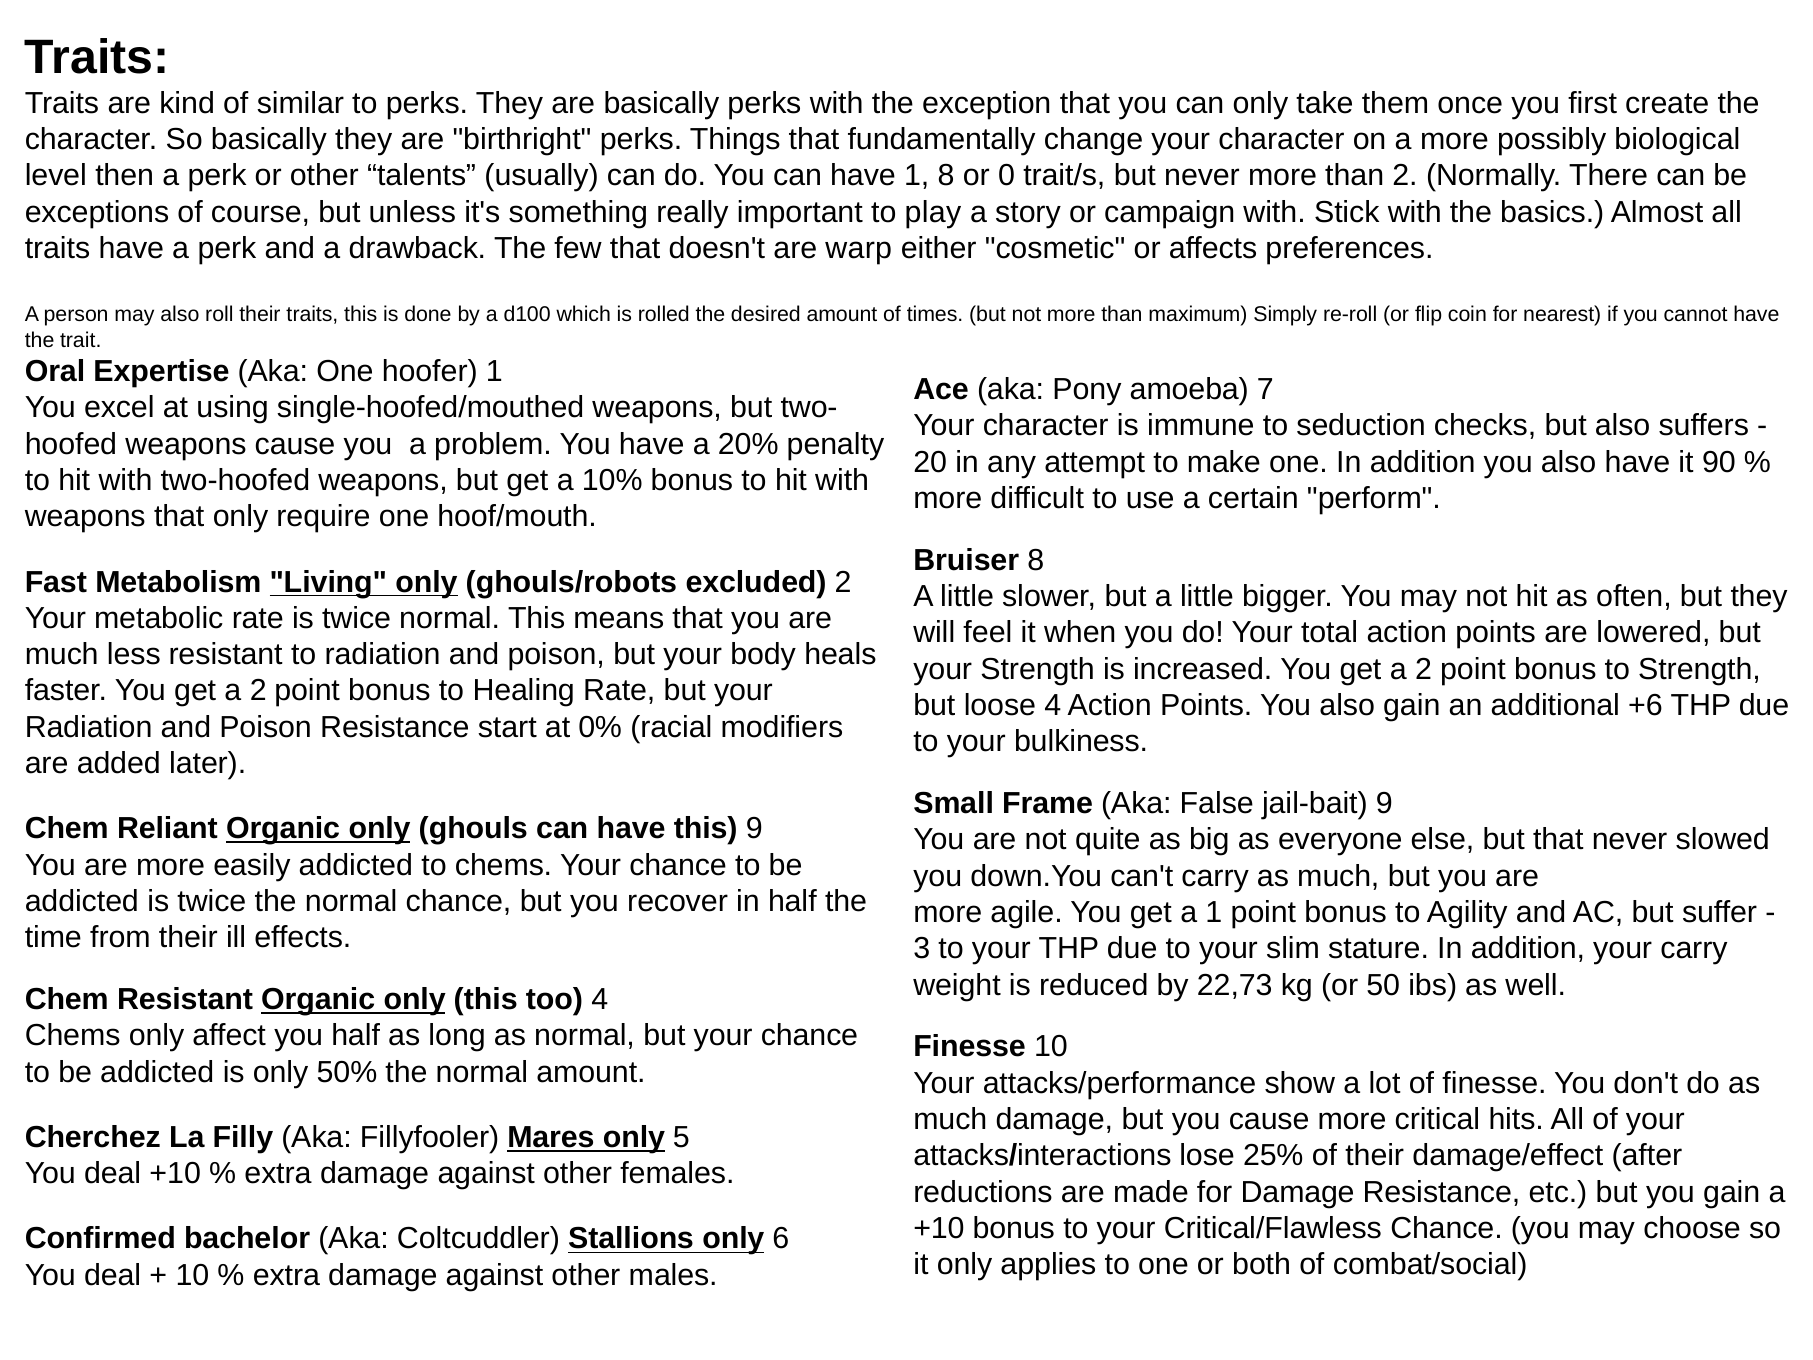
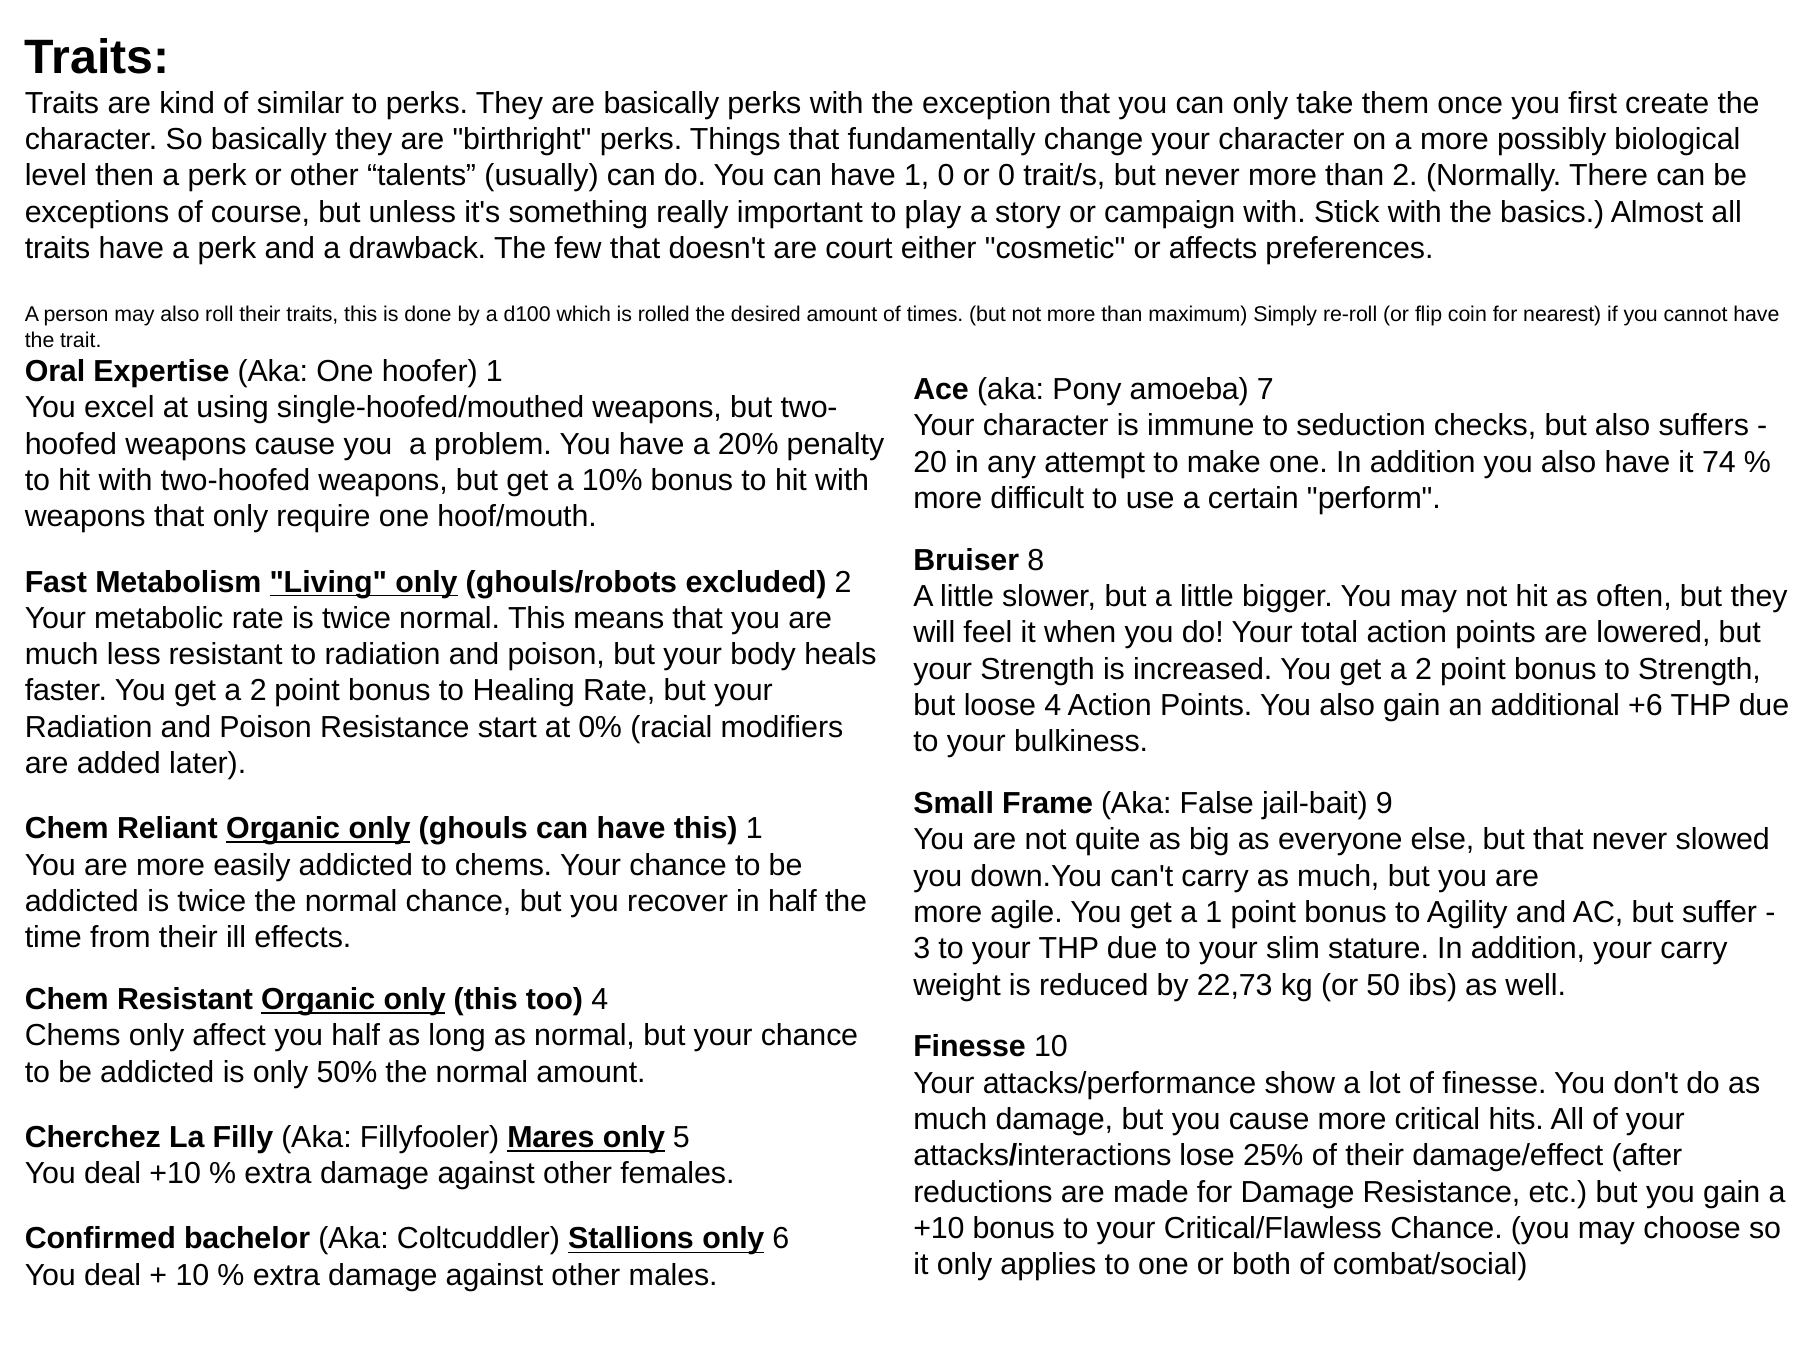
1 8: 8 -> 0
warp: warp -> court
90: 90 -> 74
this 9: 9 -> 1
